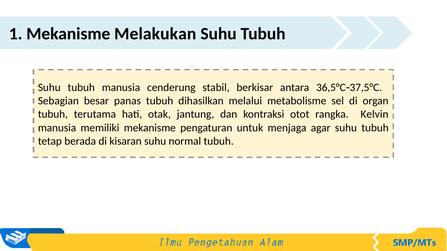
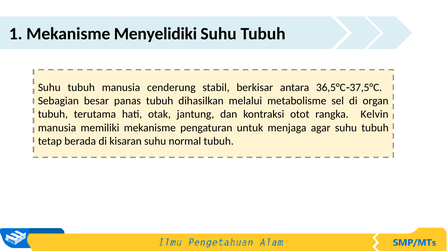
Melakukan: Melakukan -> Menyelidiki
